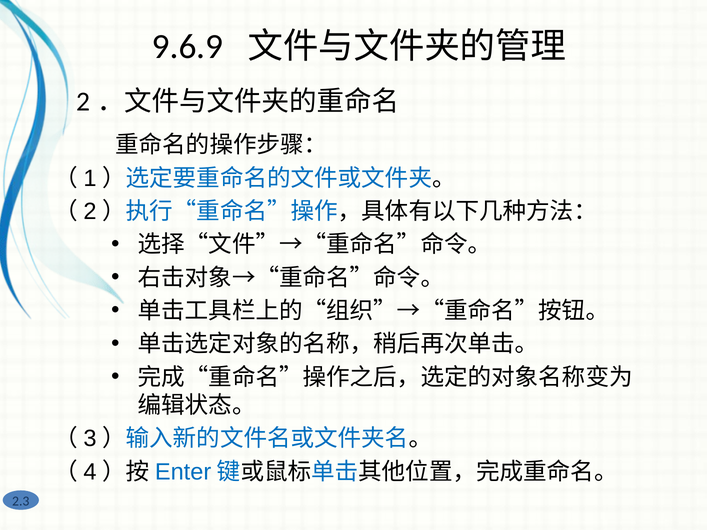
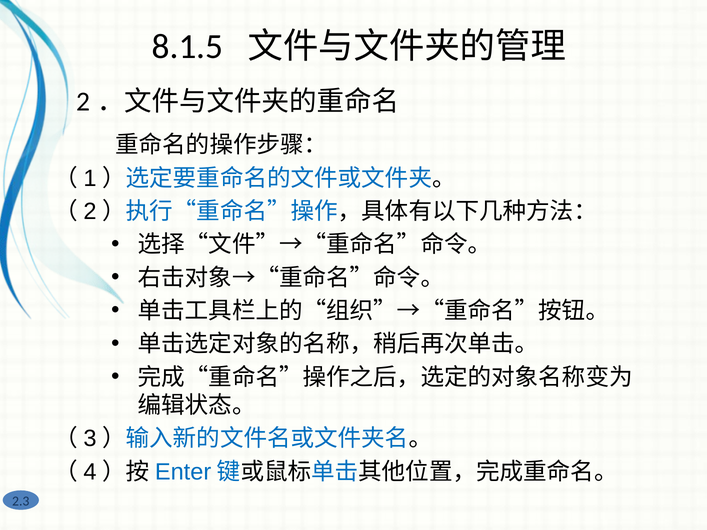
9.6.9: 9.6.9 -> 8.1.5
